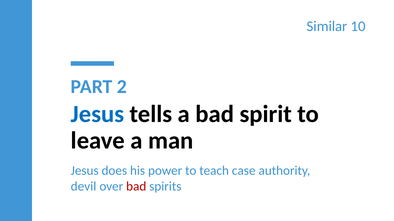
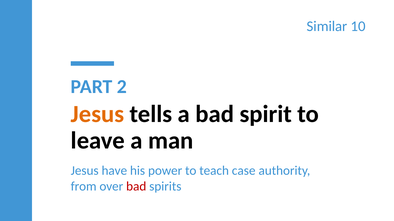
Jesus at (97, 114) colour: blue -> orange
does: does -> have
devil: devil -> from
